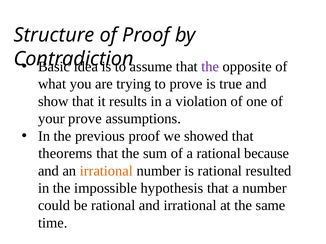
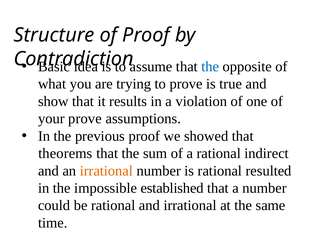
the at (210, 67) colour: purple -> blue
because: because -> indirect
hypothesis: hypothesis -> established
